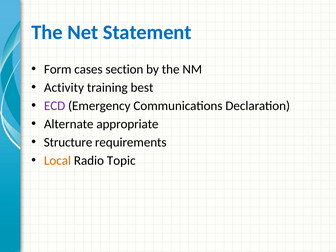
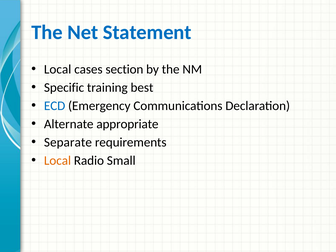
Form at (58, 69): Form -> Local
Activity: Activity -> Specific
ECD colour: purple -> blue
Structure: Structure -> Separate
Topic: Topic -> Small
